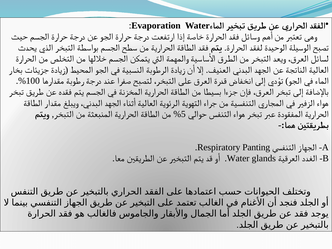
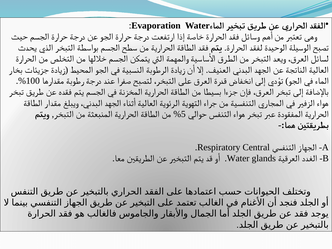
Panting: Panting -> Central
